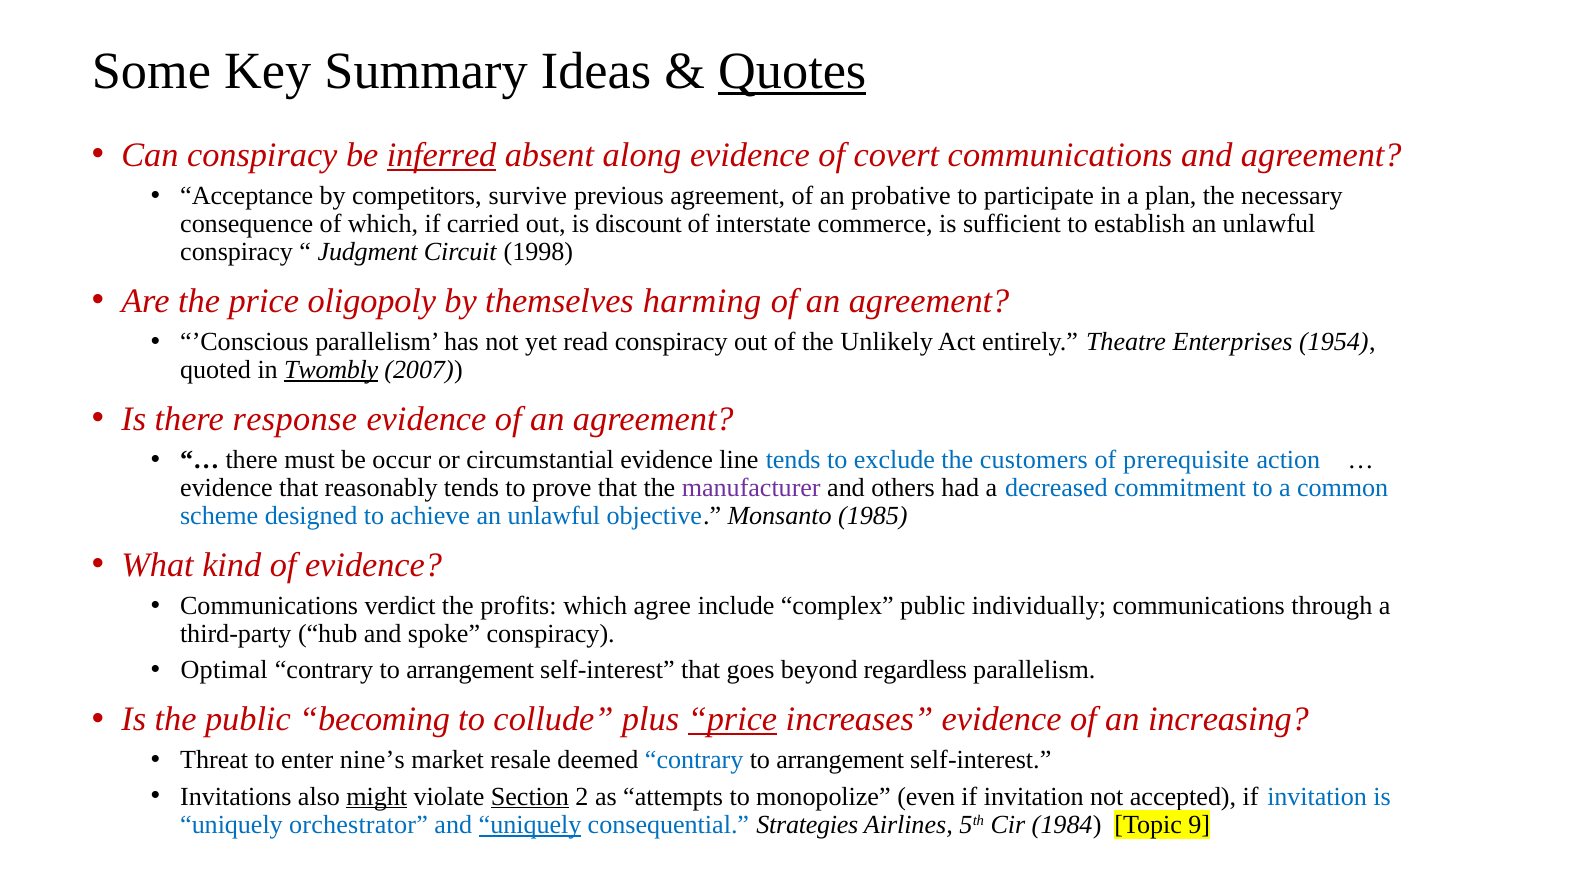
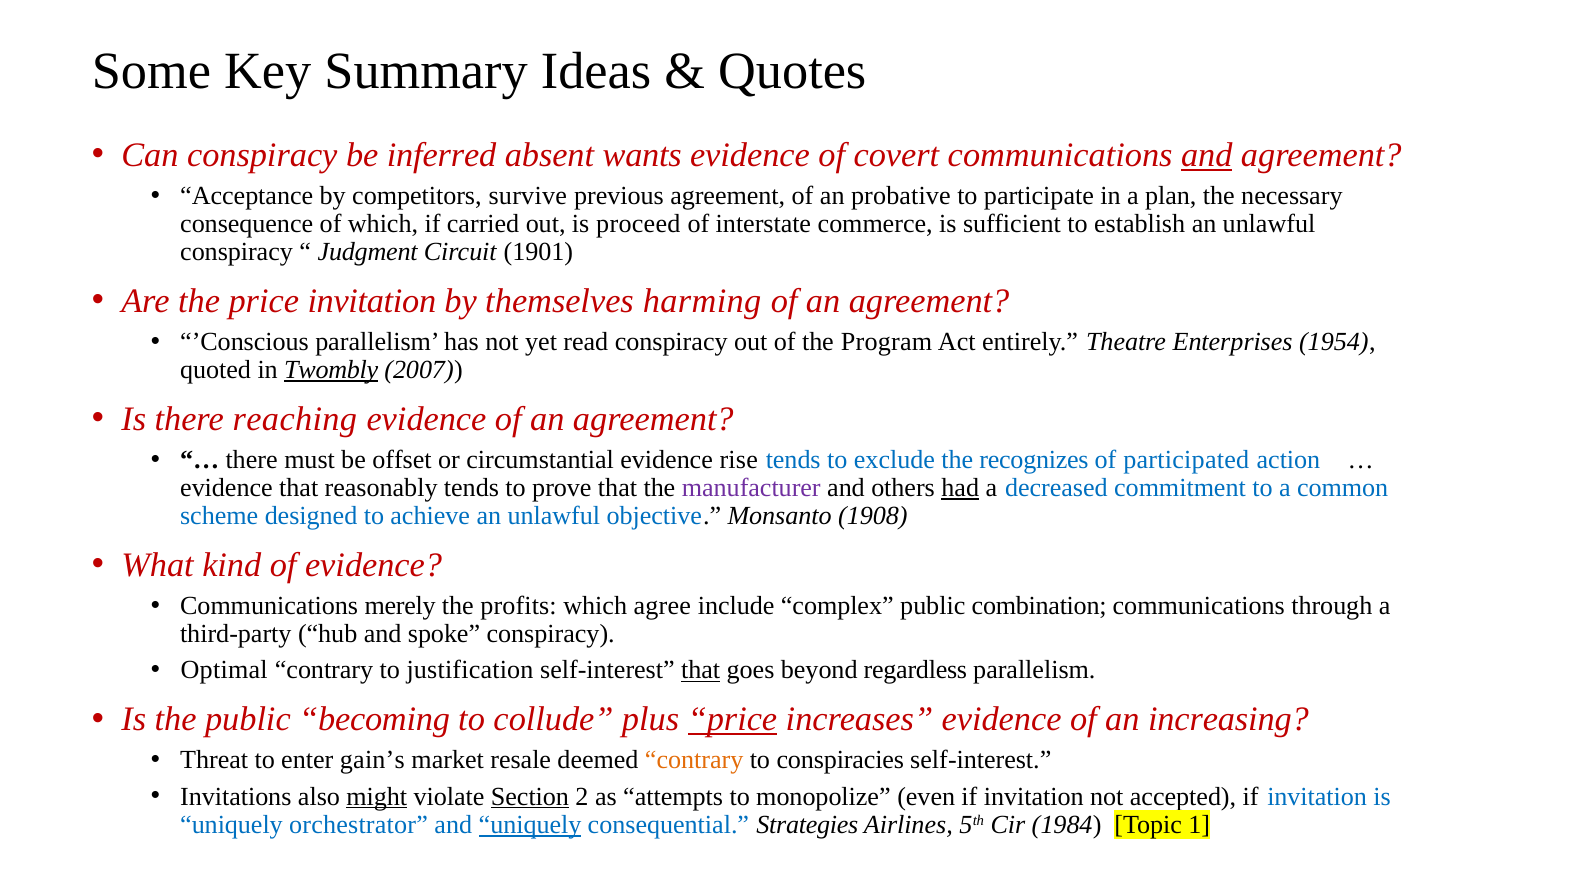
Quotes underline: present -> none
inferred underline: present -> none
along: along -> wants
and at (1207, 155) underline: none -> present
discount: discount -> proceed
1998: 1998 -> 1901
price oligopoly: oligopoly -> invitation
Unlikely: Unlikely -> Program
response: response -> reaching
occur: occur -> offset
line: line -> rise
customers: customers -> recognizes
prerequisite: prerequisite -> participated
had underline: none -> present
1985: 1985 -> 1908
verdict: verdict -> merely
individually: individually -> combination
arrangement at (470, 671): arrangement -> justification
that at (701, 671) underline: none -> present
nine’s: nine’s -> gain’s
contrary at (694, 761) colour: blue -> orange
arrangement at (840, 761): arrangement -> conspiracies
9: 9 -> 1
